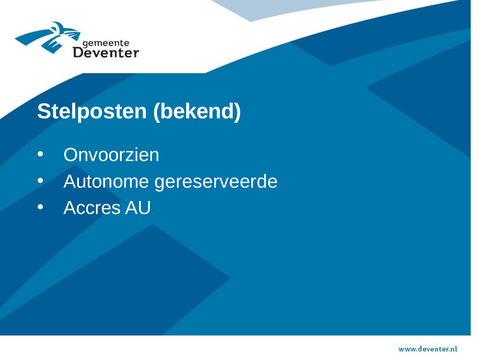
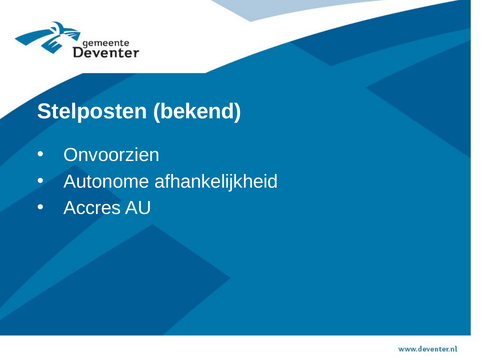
gereserveerde: gereserveerde -> afhankelijkheid
